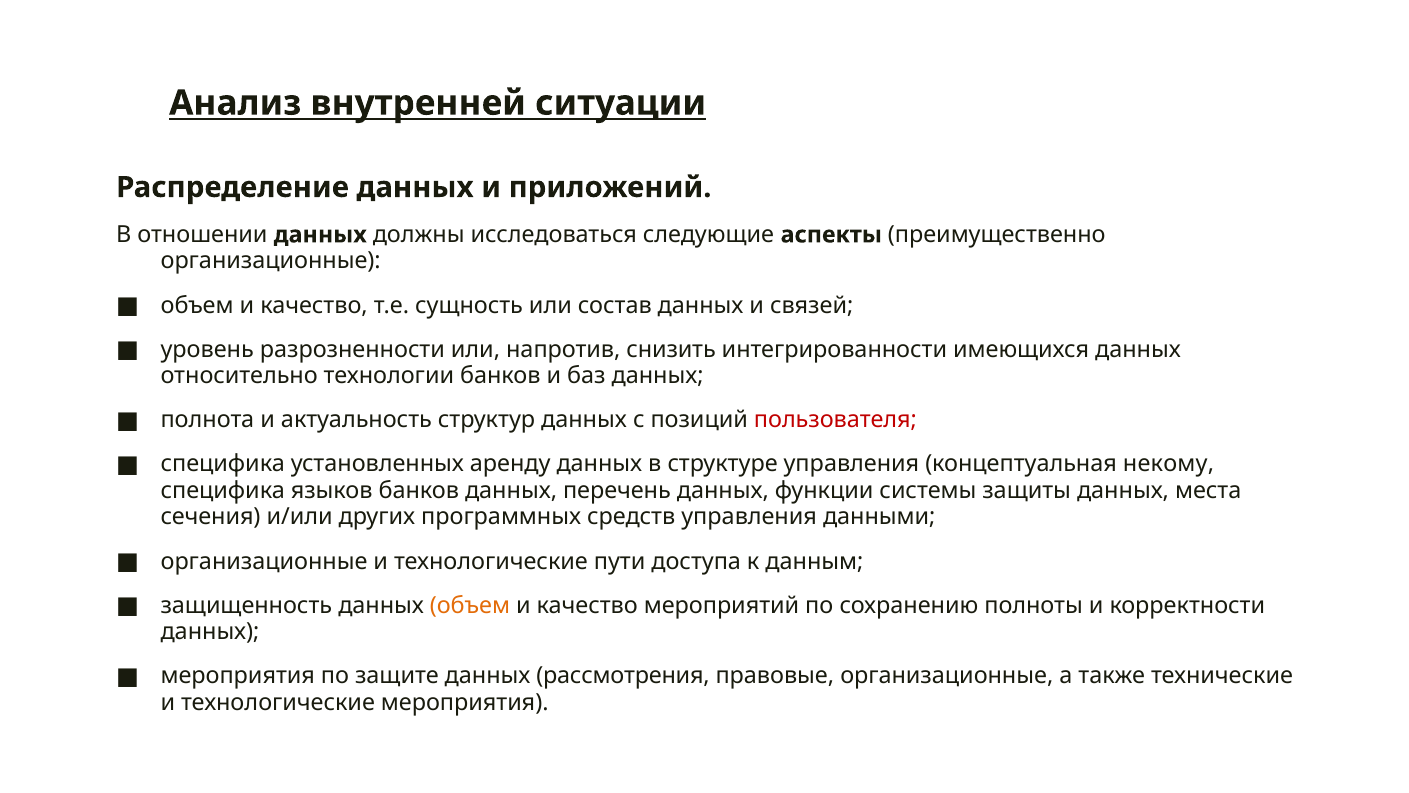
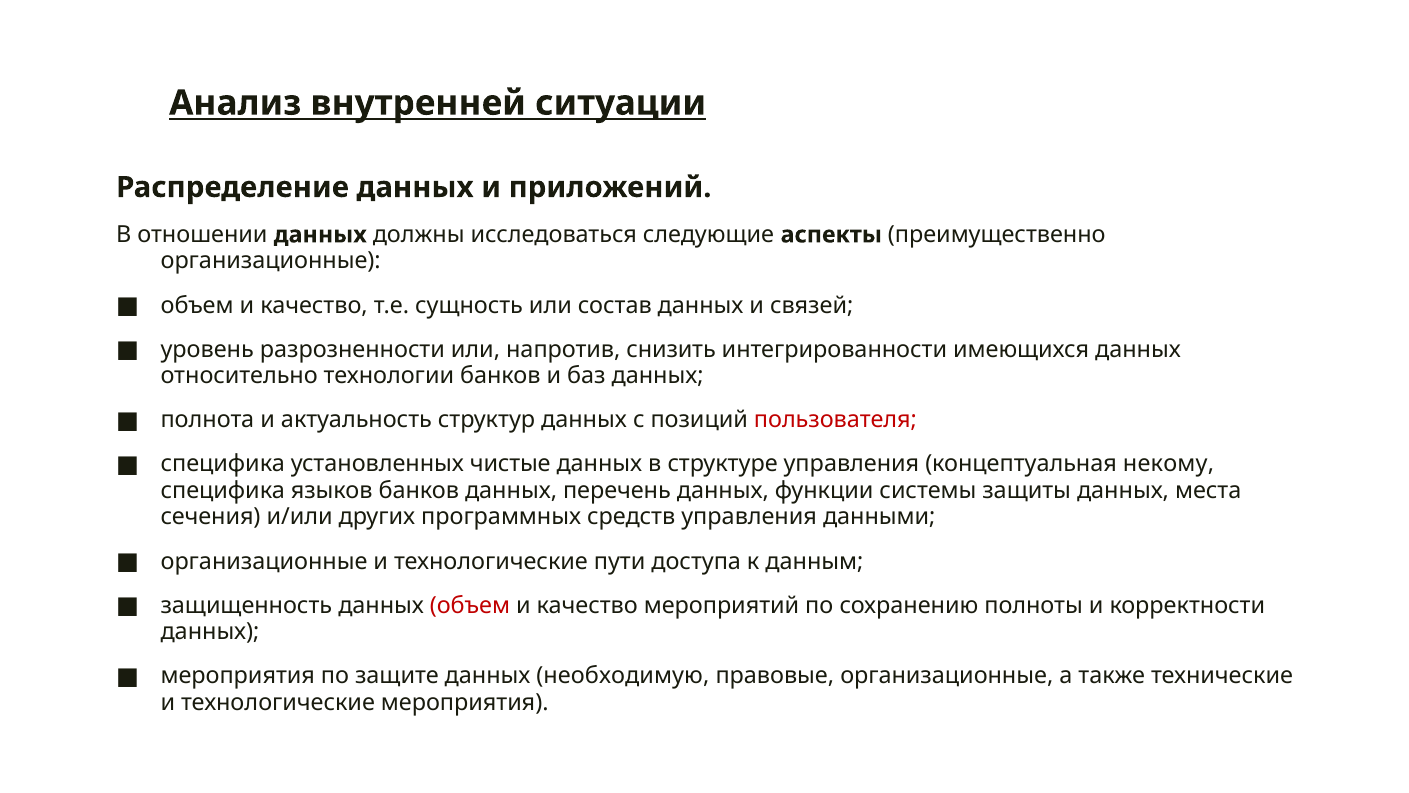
аренду: аренду -> чистые
объем at (470, 605) colour: orange -> red
рассмотрения: рассмотрения -> необходимую
